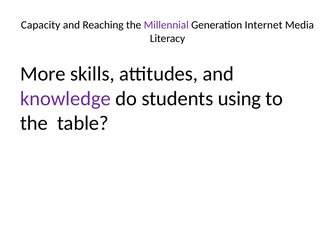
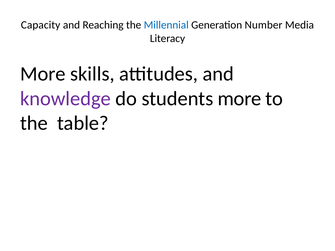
Millennial colour: purple -> blue
Internet: Internet -> Number
students using: using -> more
